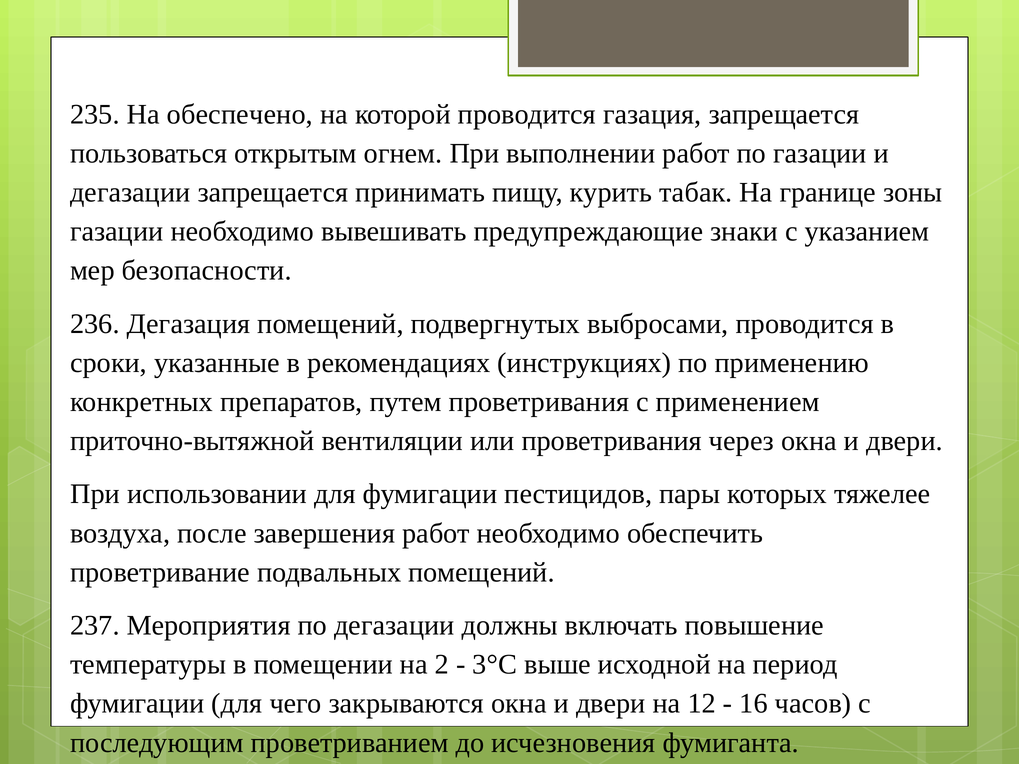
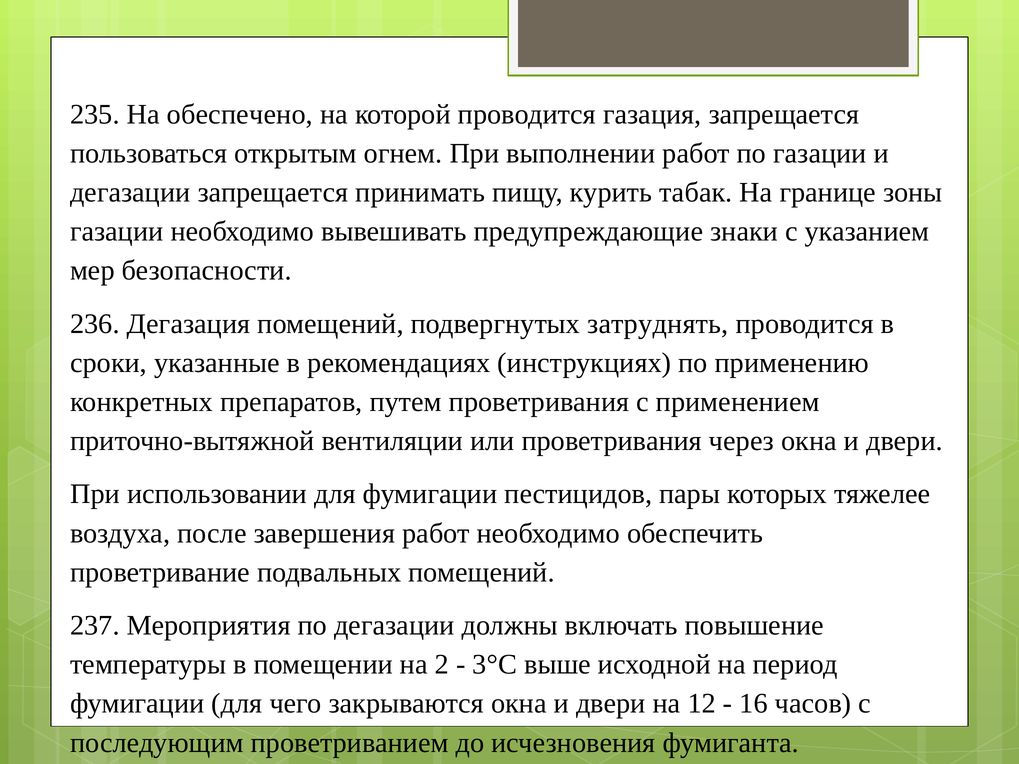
выбросами: выбросами -> затруднять
